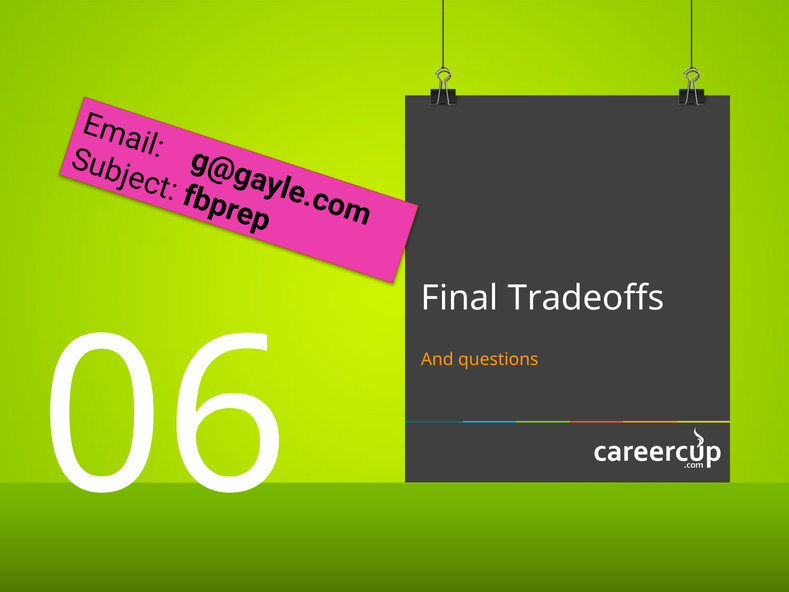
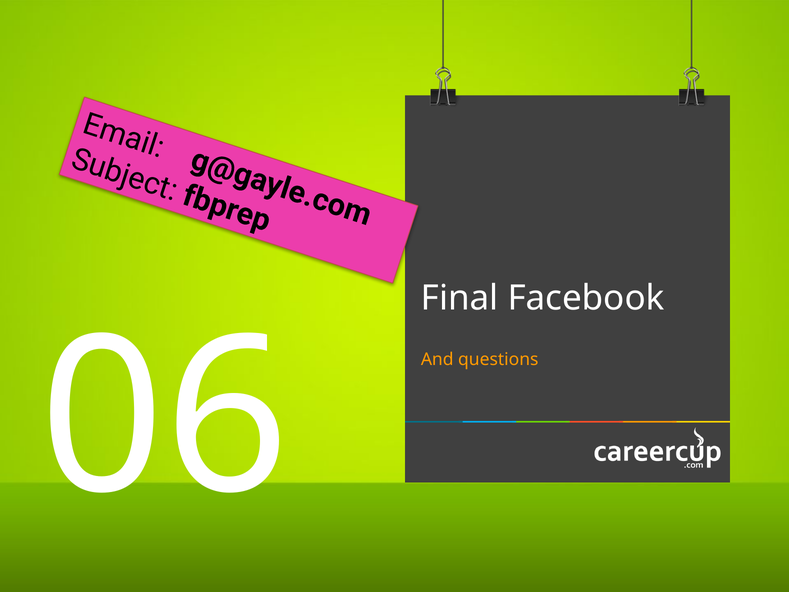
Tradeoffs: Tradeoffs -> Facebook
